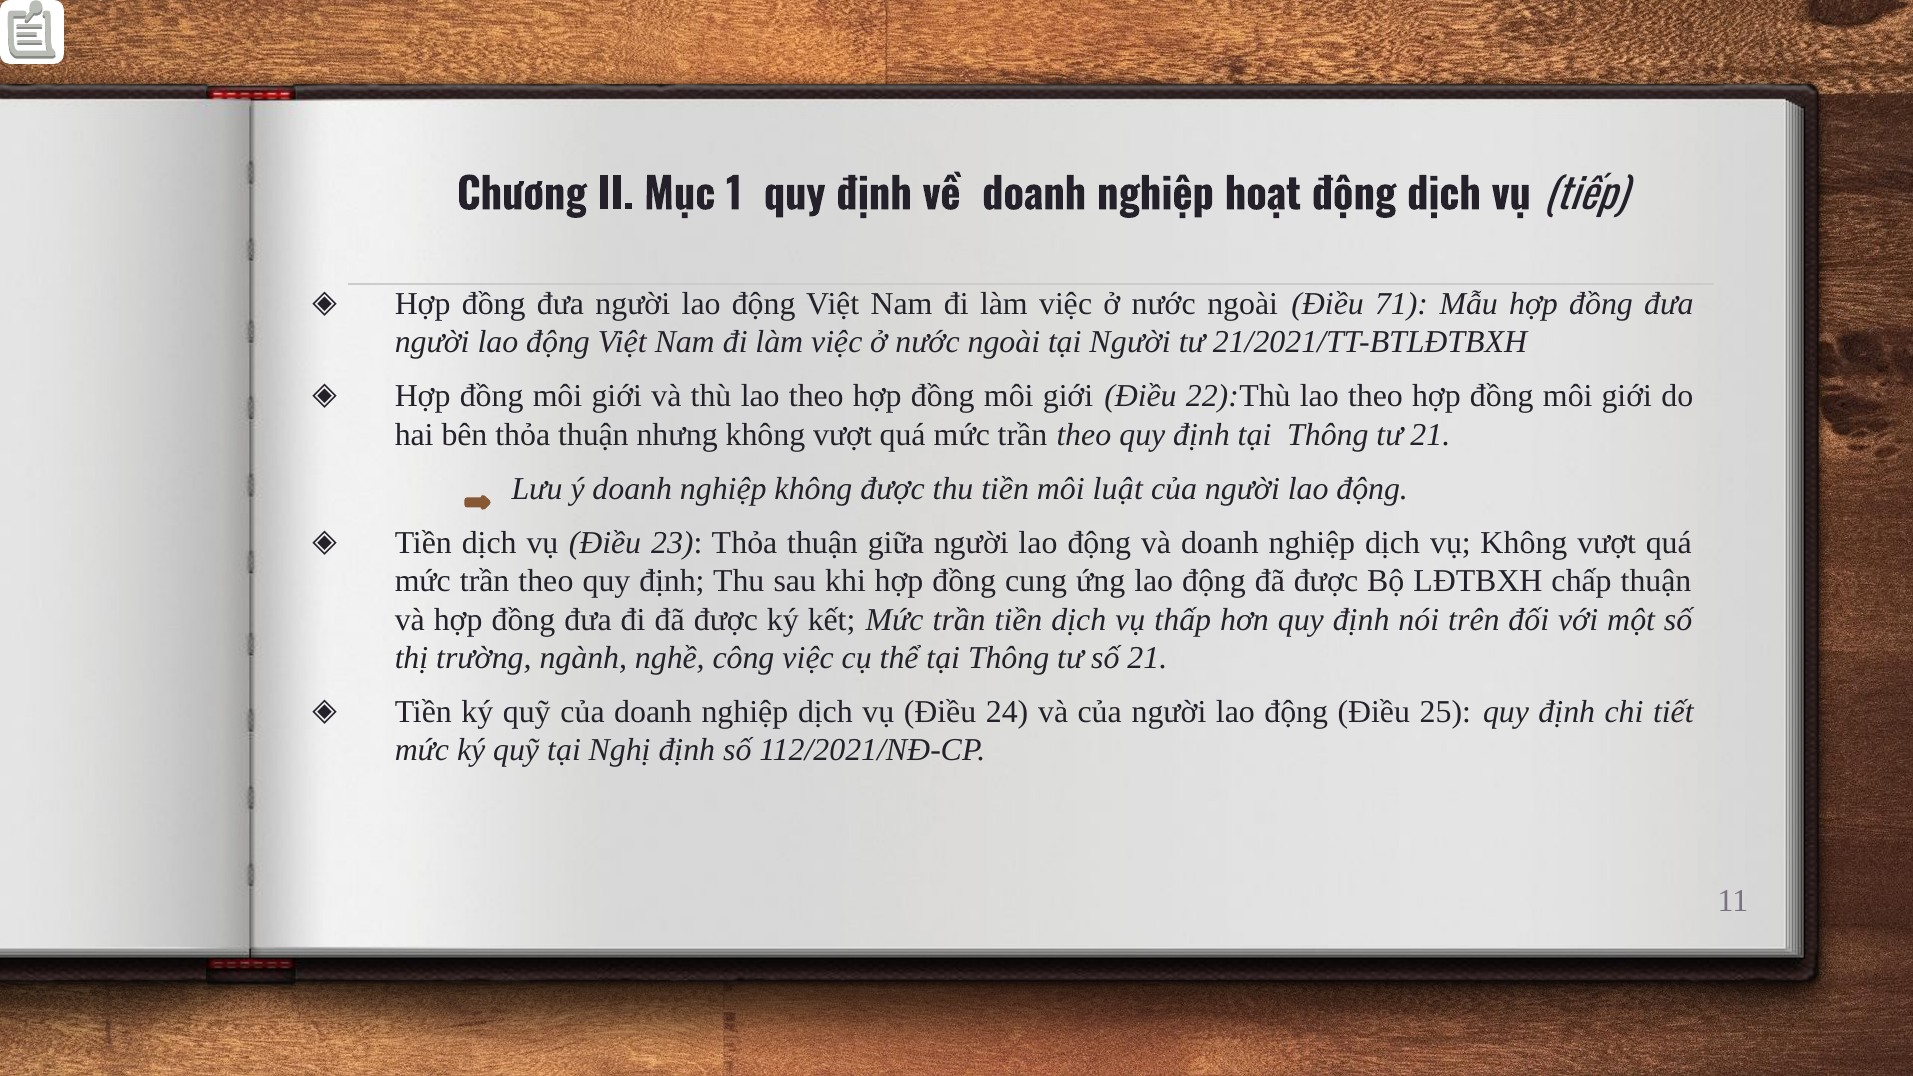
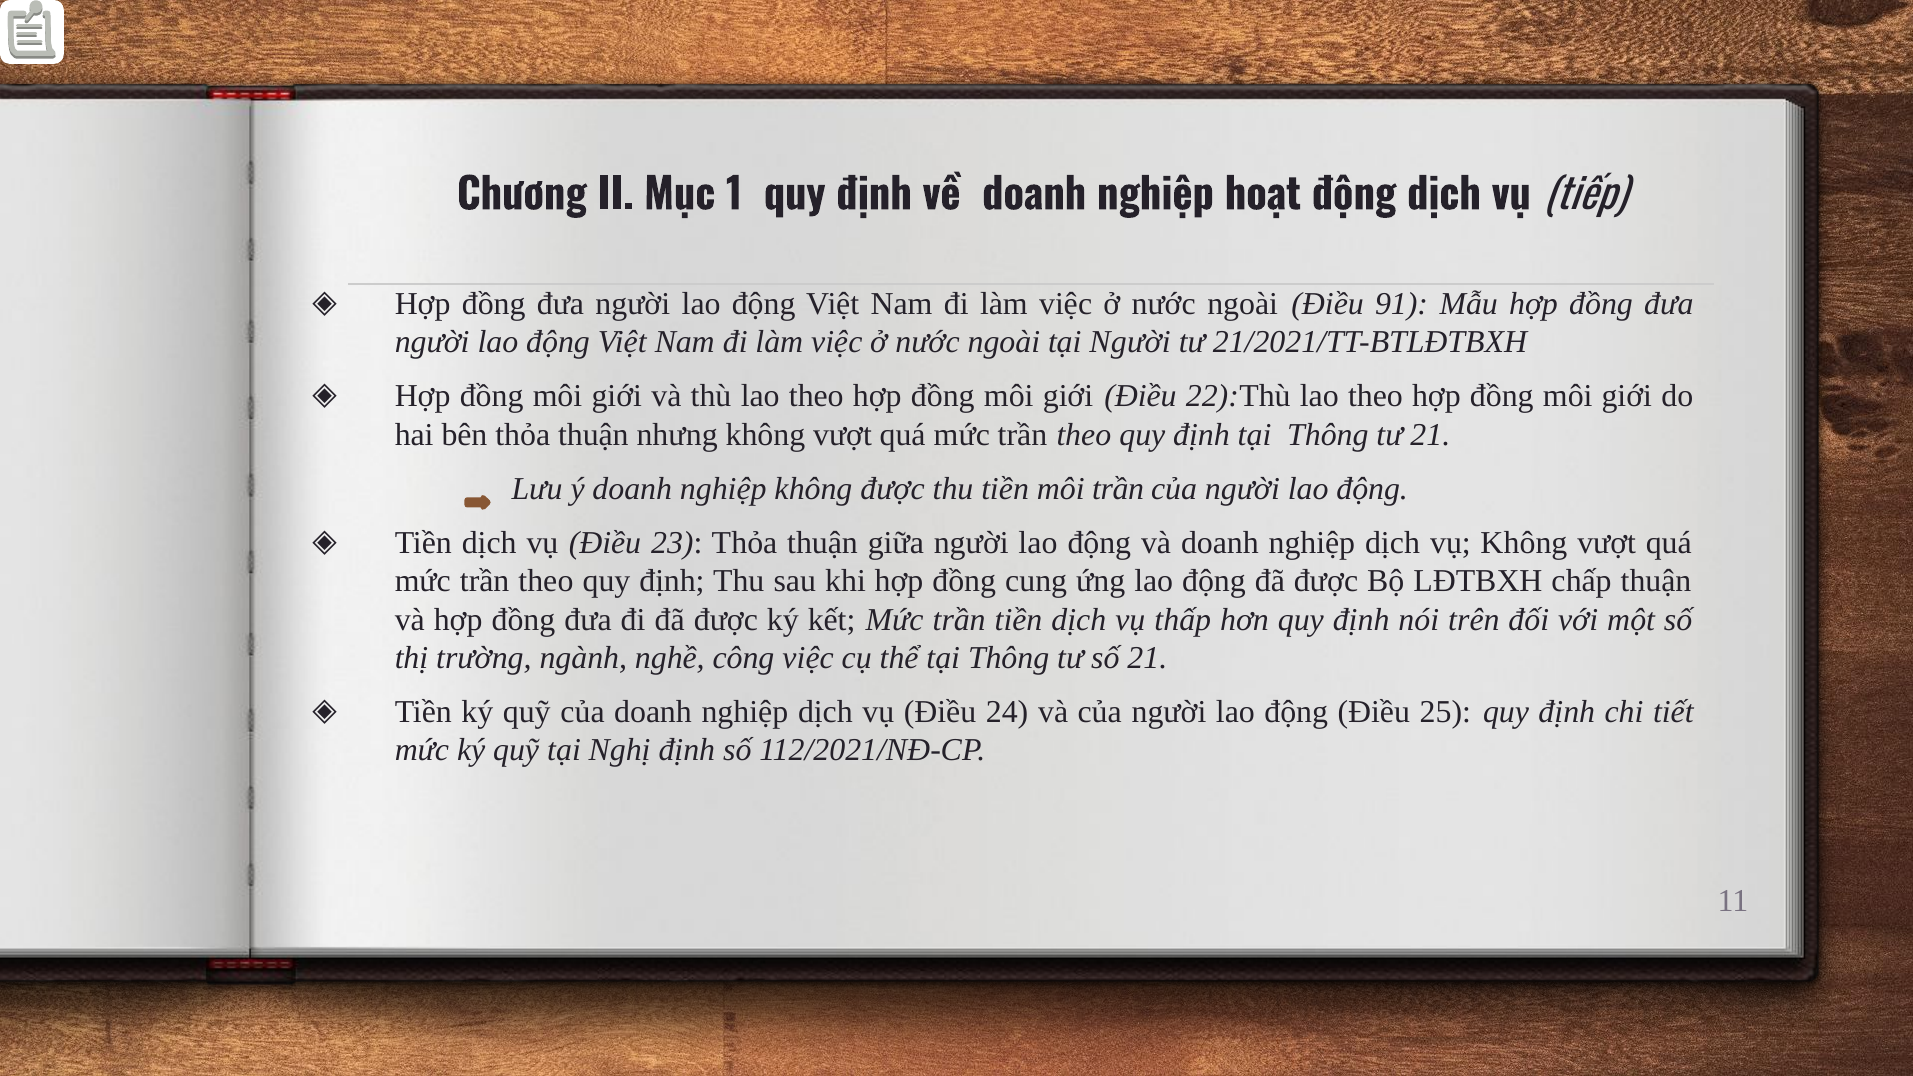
71: 71 -> 91
môi luật: luật -> trần
